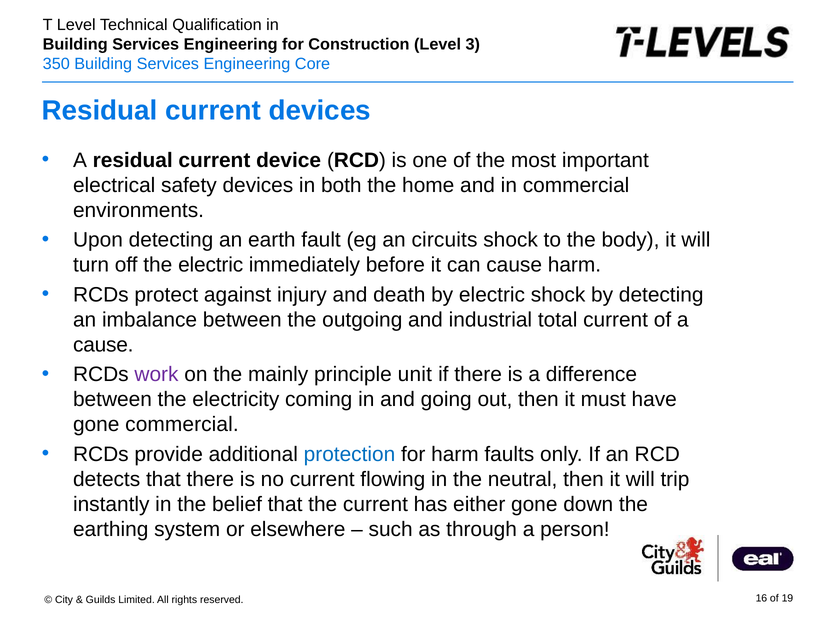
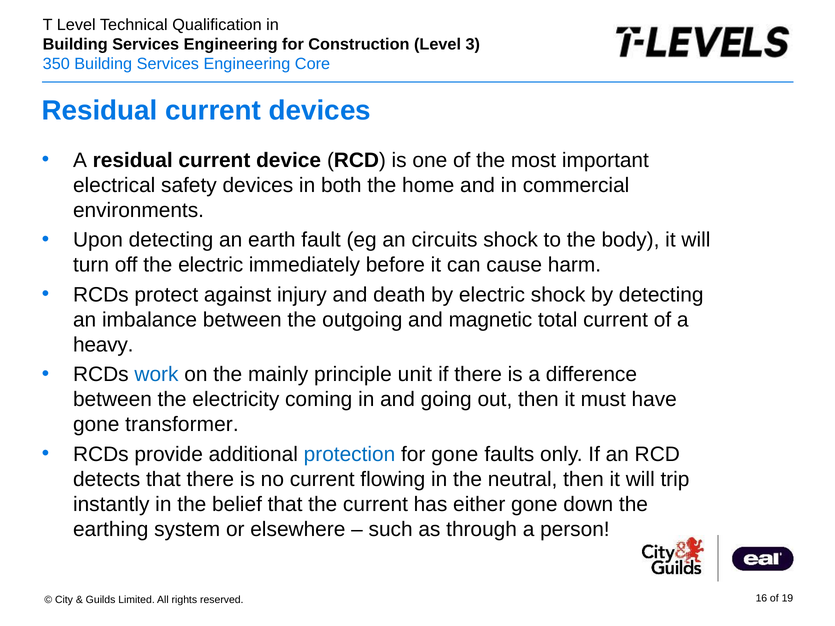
industrial: industrial -> magnetic
cause at (103, 345): cause -> heavy
work colour: purple -> blue
gone commercial: commercial -> transformer
for harm: harm -> gone
